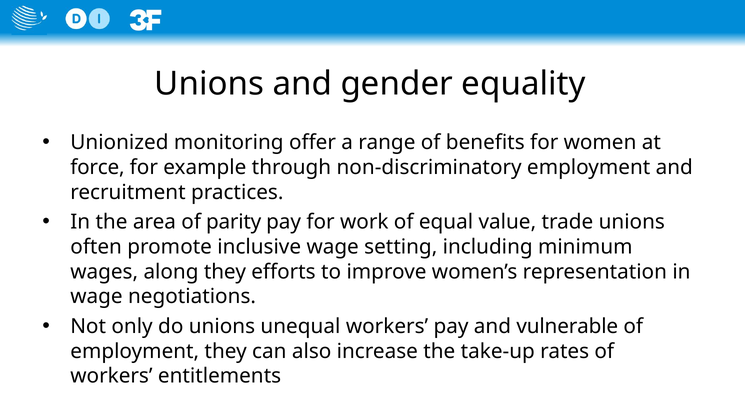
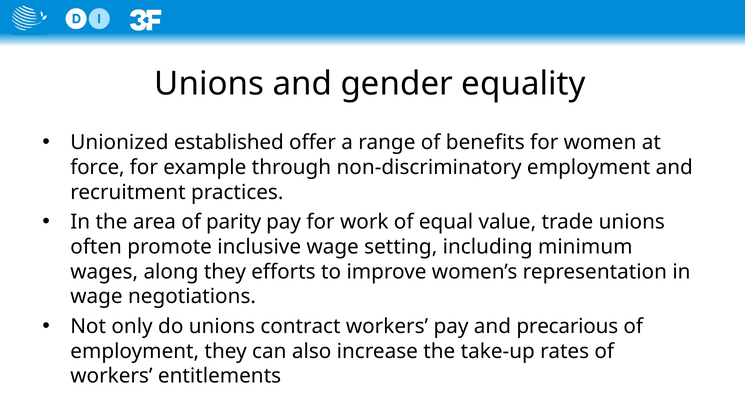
monitoring: monitoring -> established
unequal: unequal -> contract
vulnerable: vulnerable -> precarious
